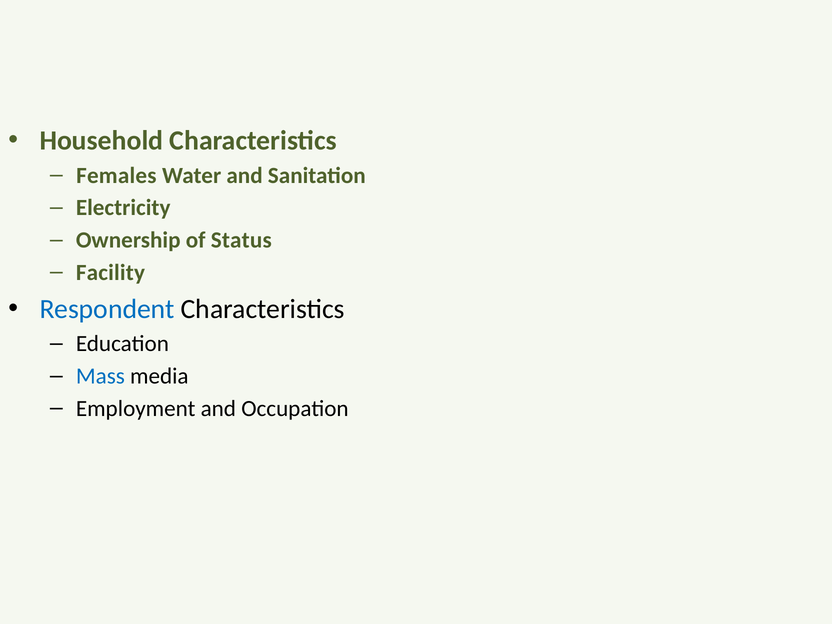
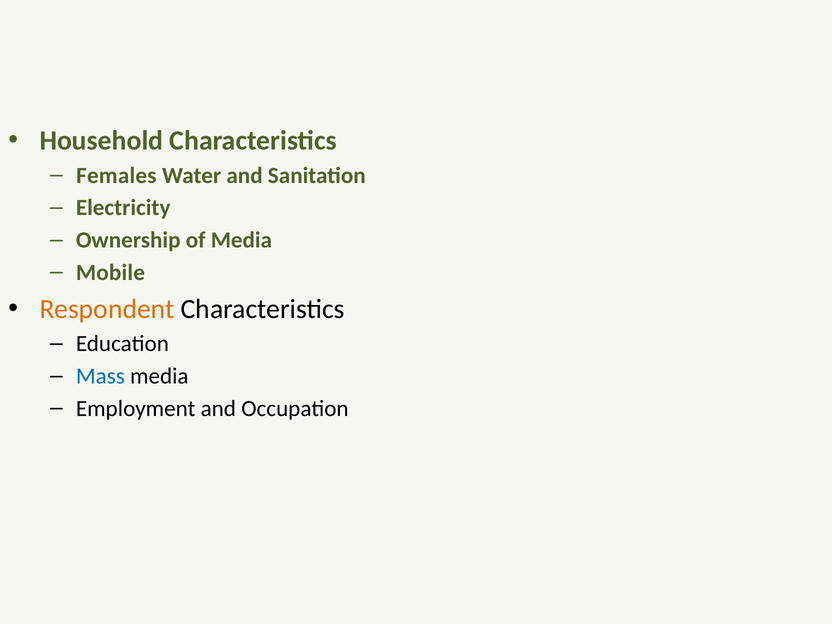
of Status: Status -> Media
Facility: Facility -> Mobile
Respondent colour: blue -> orange
